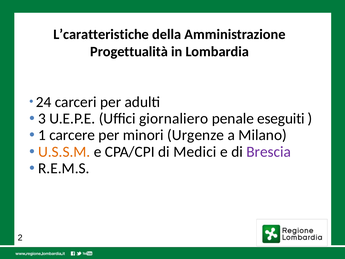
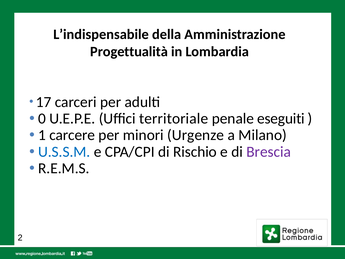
L’caratteristiche: L’caratteristiche -> L’indispensabile
24: 24 -> 17
3: 3 -> 0
giornaliero: giornaliero -> territoriale
U.S.S.M colour: orange -> blue
Medici: Medici -> Rischio
